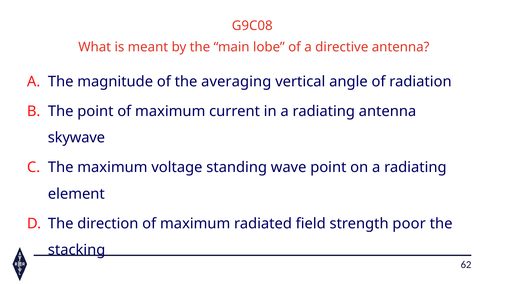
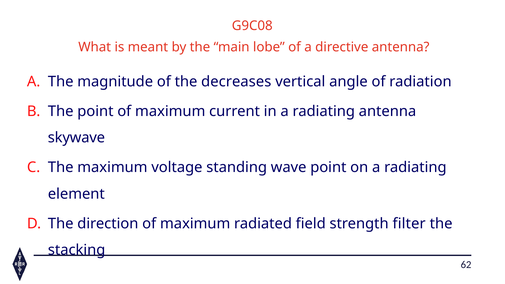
averaging: averaging -> decreases
poor: poor -> filter
